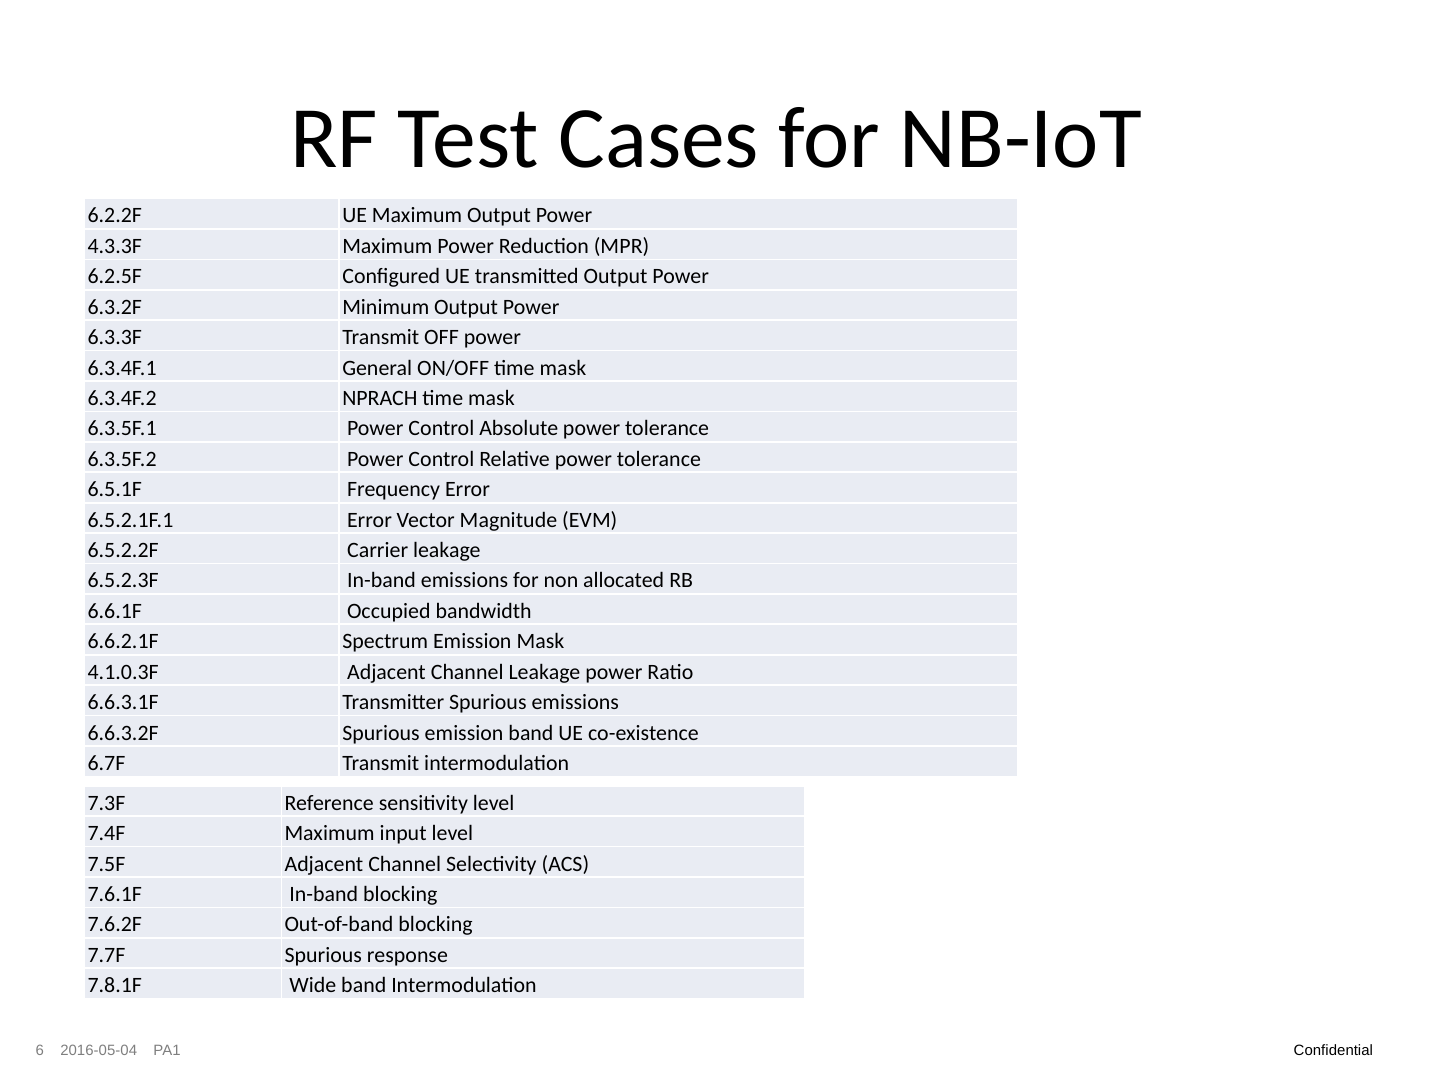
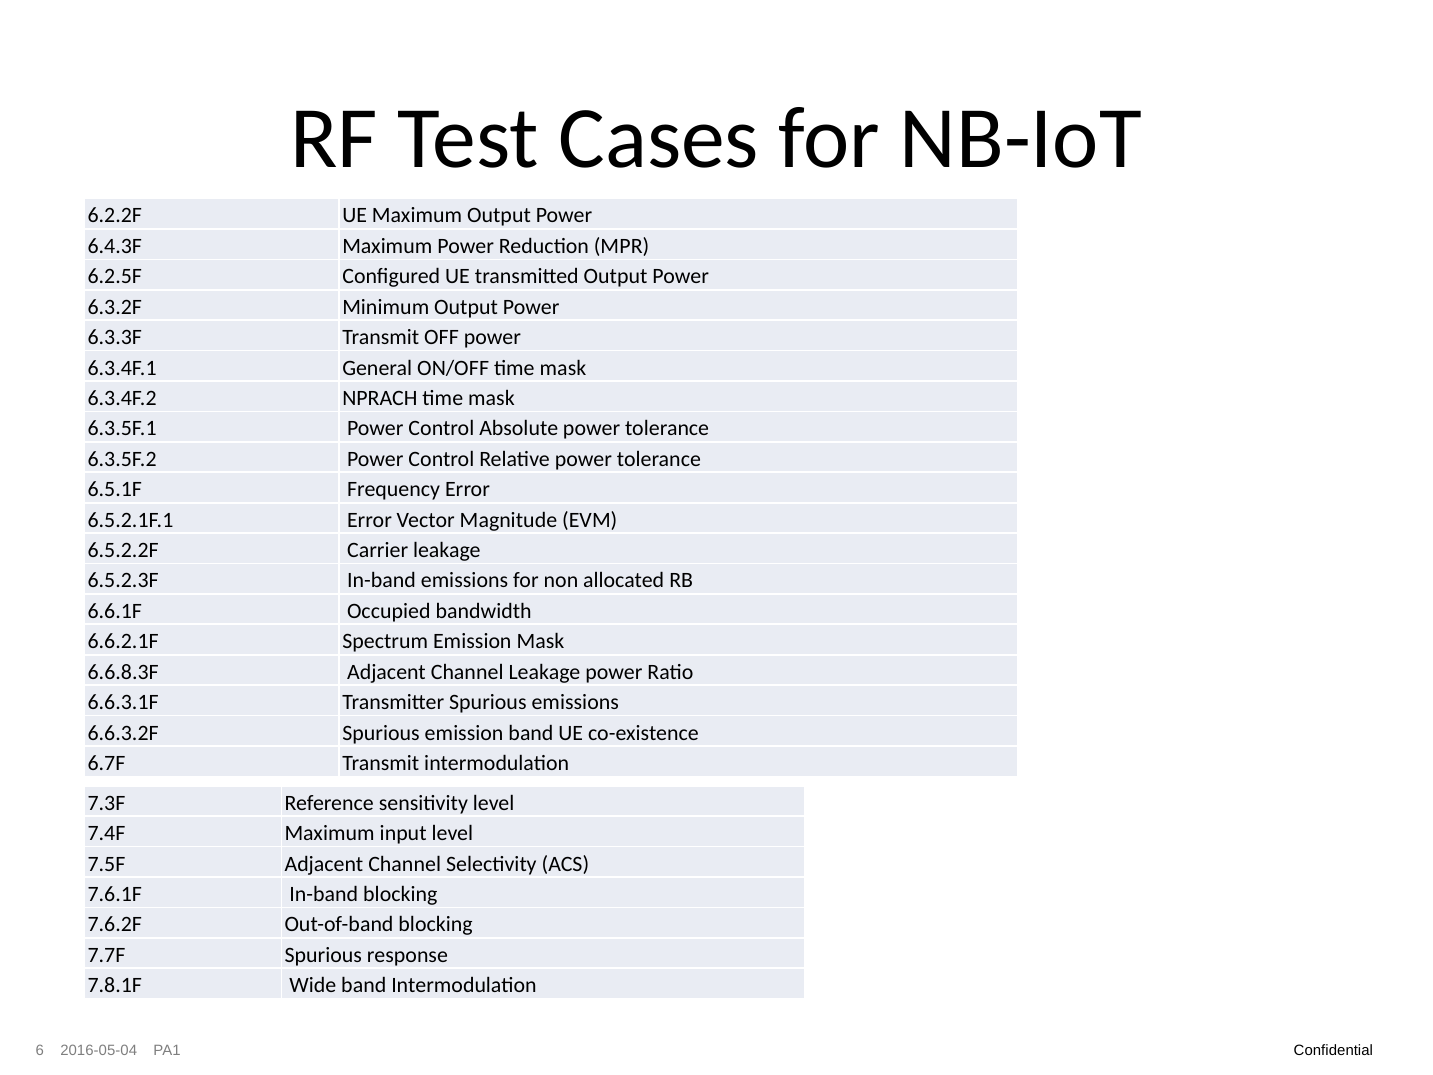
4.3.3F: 4.3.3F -> 6.4.3F
4.1.0.3F: 4.1.0.3F -> 6.6.8.3F
